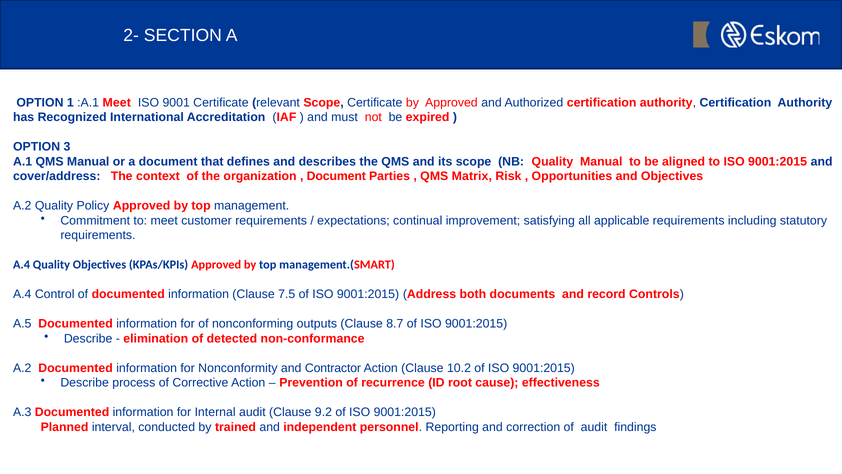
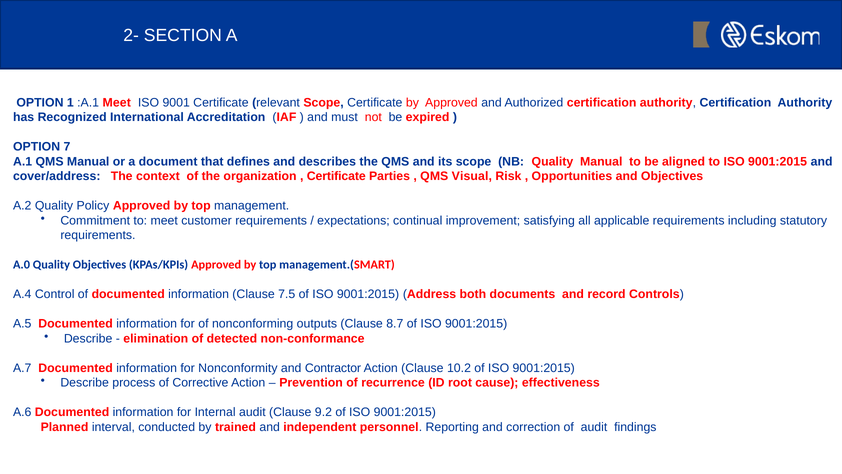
3: 3 -> 7
Document at (336, 176): Document -> Certificate
Matrix: Matrix -> Visual
A.4 at (22, 265): A.4 -> A.0
A.2 at (22, 368): A.2 -> A.7
A.3: A.3 -> A.6
